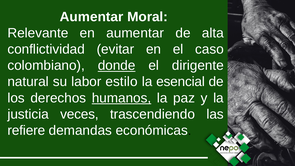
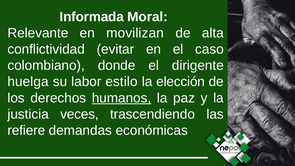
Aumentar at (92, 17): Aumentar -> Informada
en aumentar: aumentar -> movilizan
donde underline: present -> none
natural: natural -> huelga
esencial: esencial -> elección
